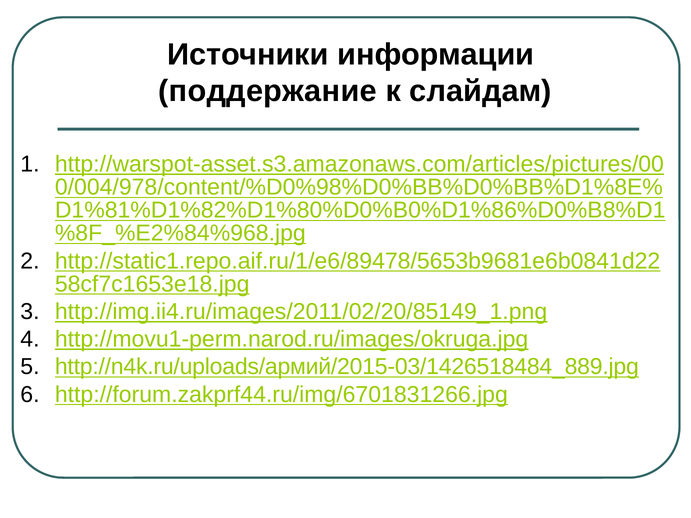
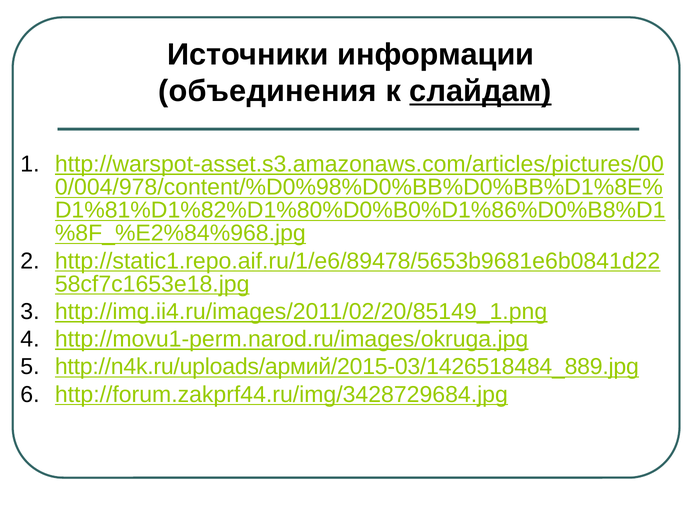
поддержание: поддержание -> объединения
слайдам underline: none -> present
http://forum.zakprf44.ru/img/6701831266.jpg: http://forum.zakprf44.ru/img/6701831266.jpg -> http://forum.zakprf44.ru/img/3428729684.jpg
